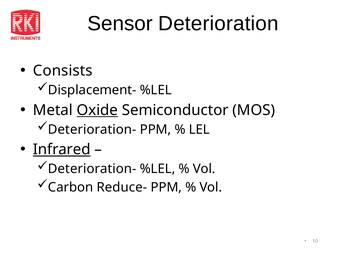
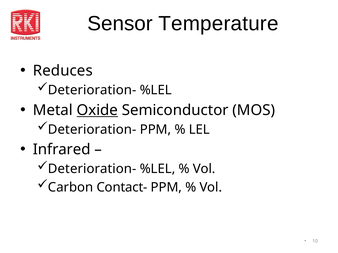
Deterioration: Deterioration -> Temperature
Consists: Consists -> Reduces
Displacement- at (92, 90): Displacement- -> Deterioration-
Infrared underline: present -> none
Reduce-: Reduce- -> Contact-
